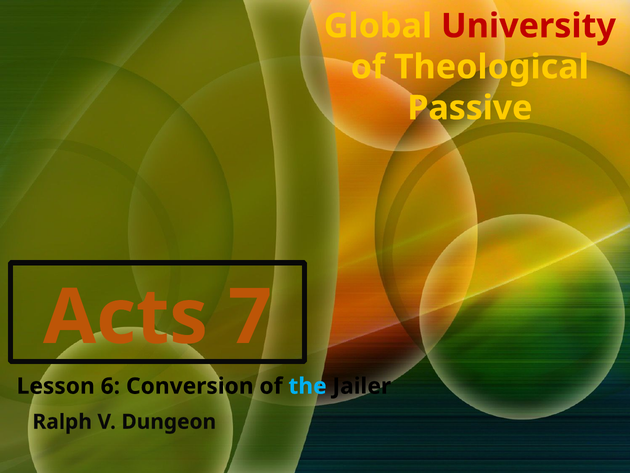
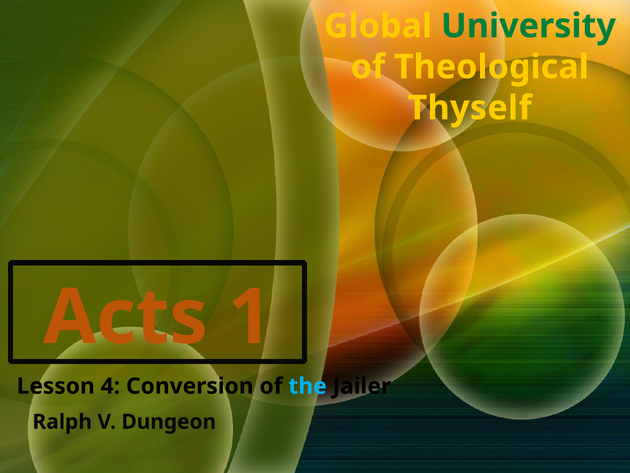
University colour: red -> green
Passive: Passive -> Thyself
7: 7 -> 1
6: 6 -> 4
